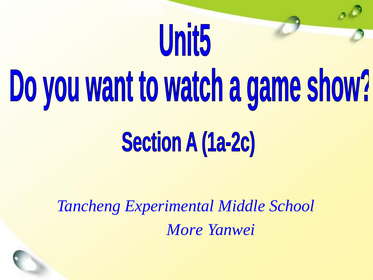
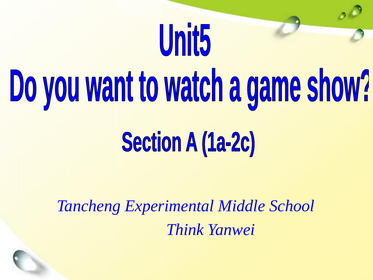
More: More -> Think
